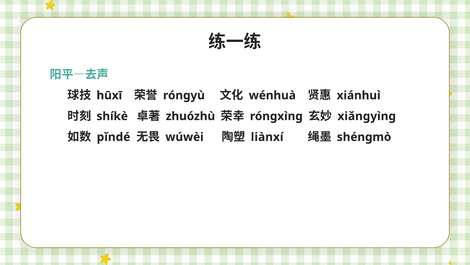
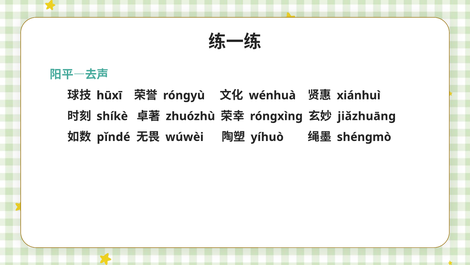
xiǎngyìng: xiǎngyìng -> jiǎzhuāng
liànxí: liànxí -> yíhuò
